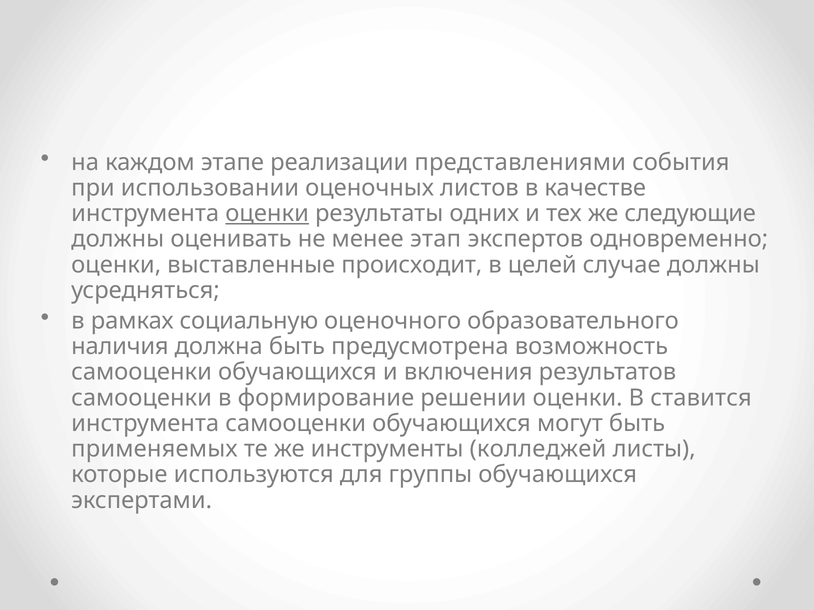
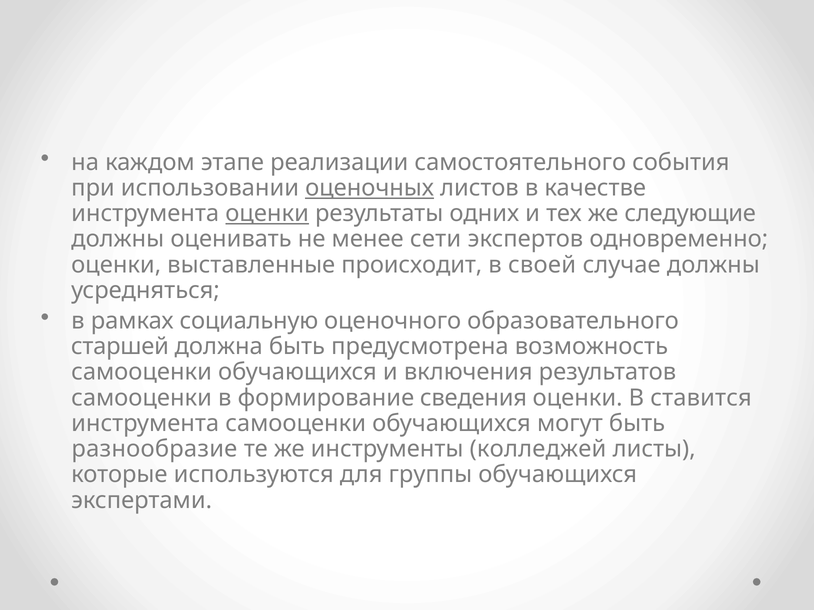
представлениями: представлениями -> самостоятельного
оценочных underline: none -> present
этап: этап -> сети
целей: целей -> своей
наличия: наличия -> старшей
решении: решении -> сведения
применяемых: применяемых -> разнообразие
